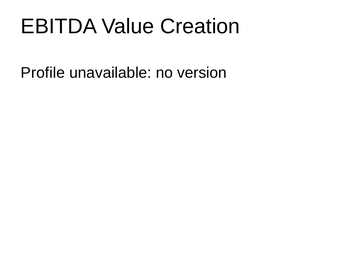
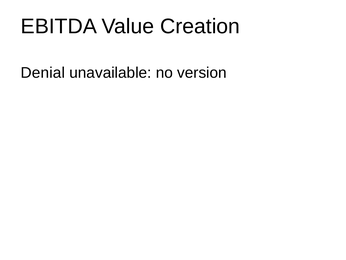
Profile: Profile -> Denial
